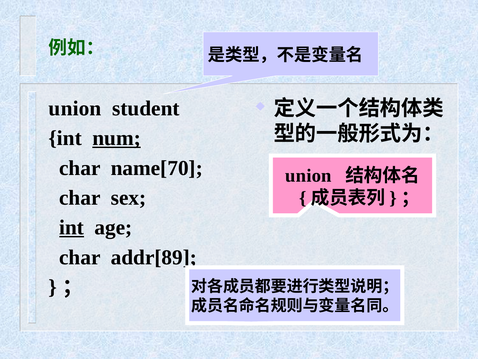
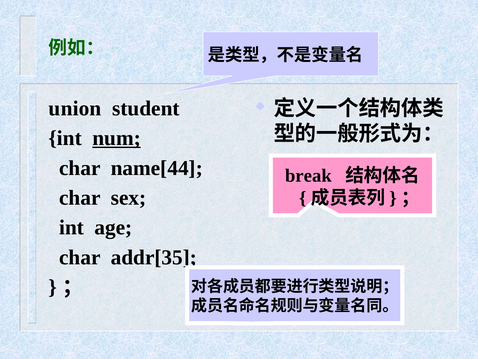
name[70: name[70 -> name[44
union at (308, 175): union -> break
int at (72, 227) underline: present -> none
addr[89: addr[89 -> addr[35
